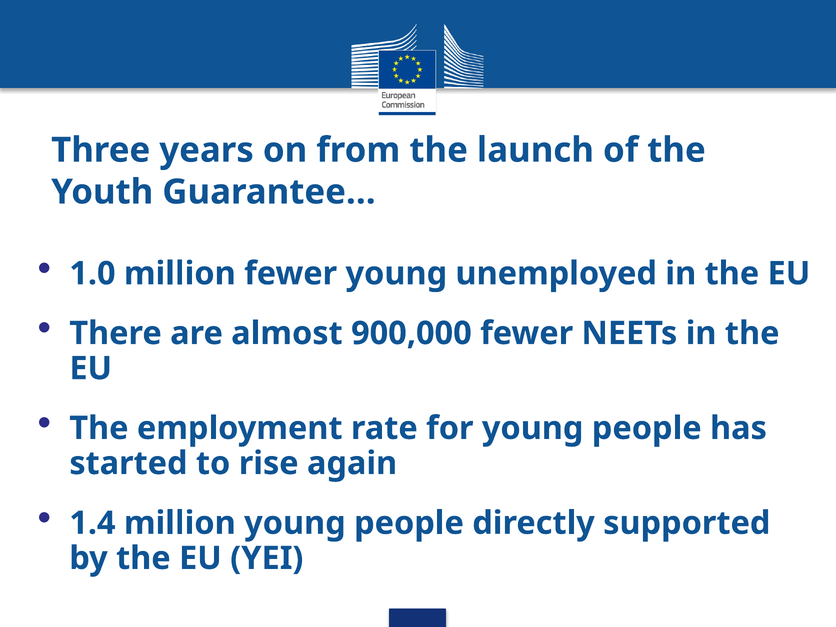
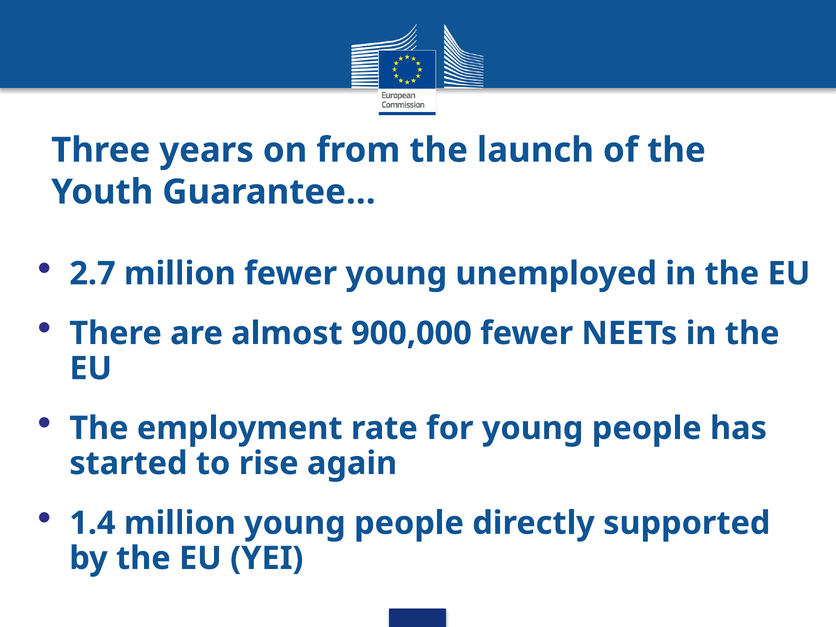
1.0: 1.0 -> 2.7
